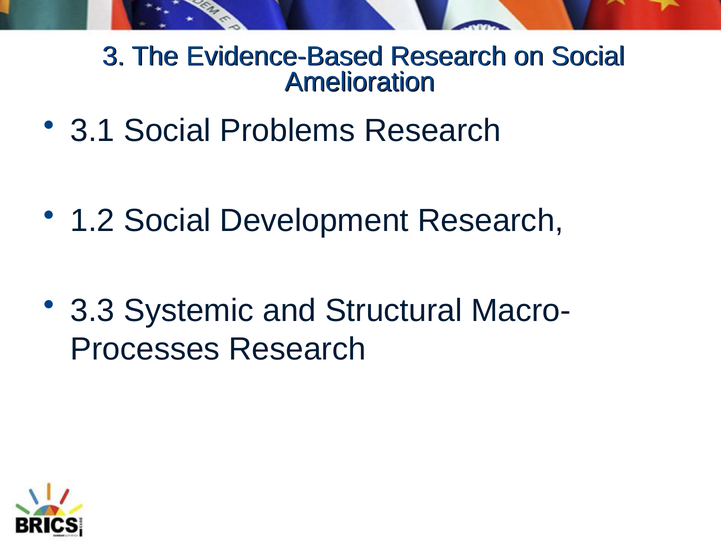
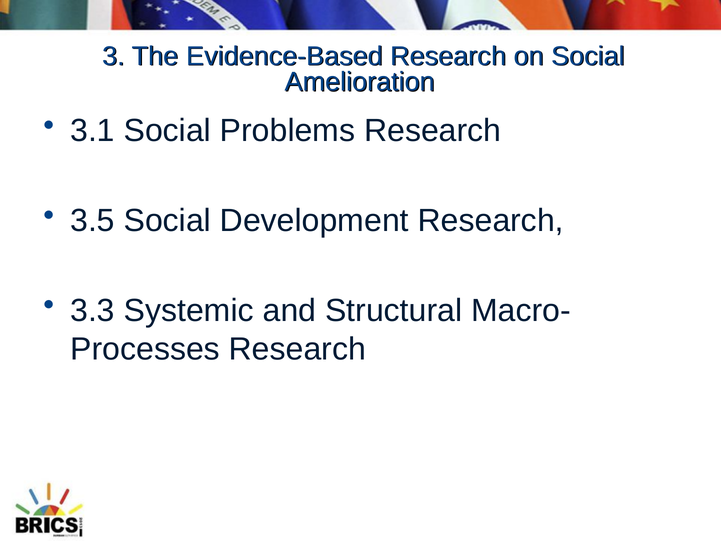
1.2: 1.2 -> 3.5
